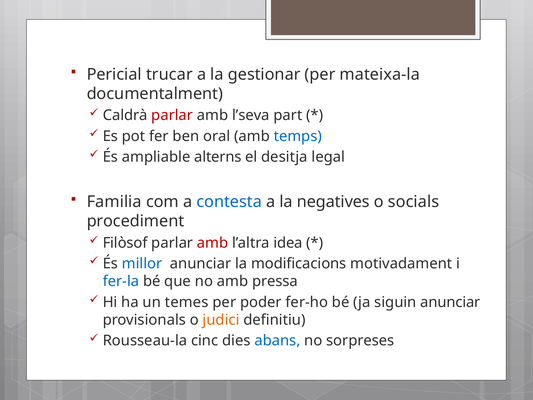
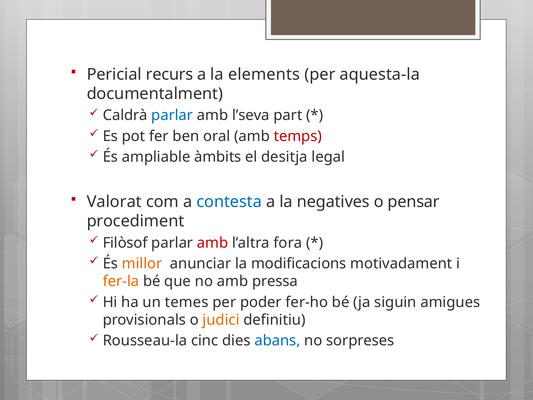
trucar: trucar -> recurs
gestionar: gestionar -> elements
mateixa-la: mateixa-la -> aquesta-la
parlar at (172, 115) colour: red -> blue
temps colour: blue -> red
alterns: alterns -> àmbits
Familia: Familia -> Valorat
socials: socials -> pensar
idea: idea -> fora
millor colour: blue -> orange
fer-la colour: blue -> orange
siguin anunciar: anunciar -> amigues
